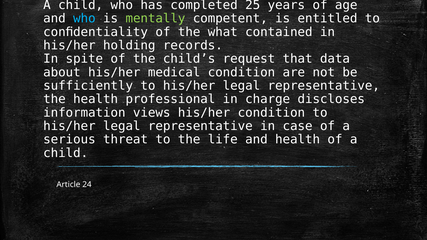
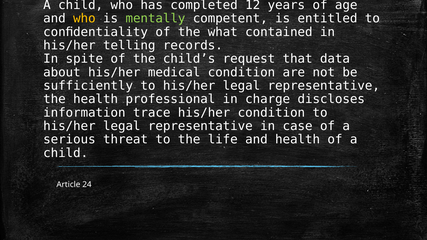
25: 25 -> 12
who at (84, 19) colour: light blue -> yellow
holding: holding -> telling
views: views -> trace
